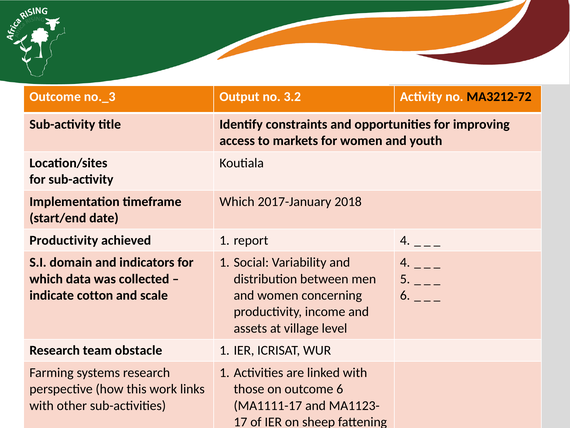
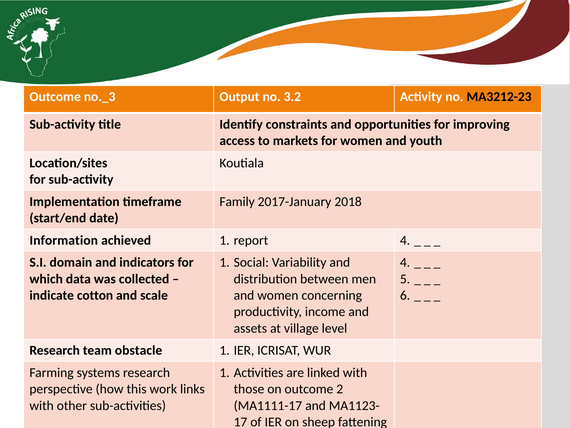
MA3212-72: MA3212-72 -> MA3212-23
Which at (237, 201): Which -> Family
Productivity at (64, 240): Productivity -> Information
outcome 6: 6 -> 2
